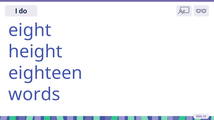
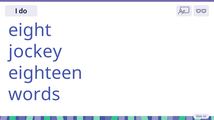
height: height -> jockey
